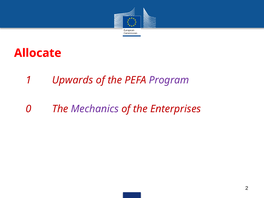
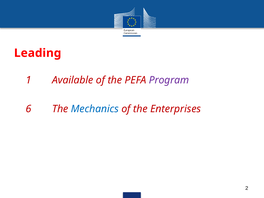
Allocate: Allocate -> Leading
Upwards: Upwards -> Available
0: 0 -> 6
Mechanics colour: purple -> blue
